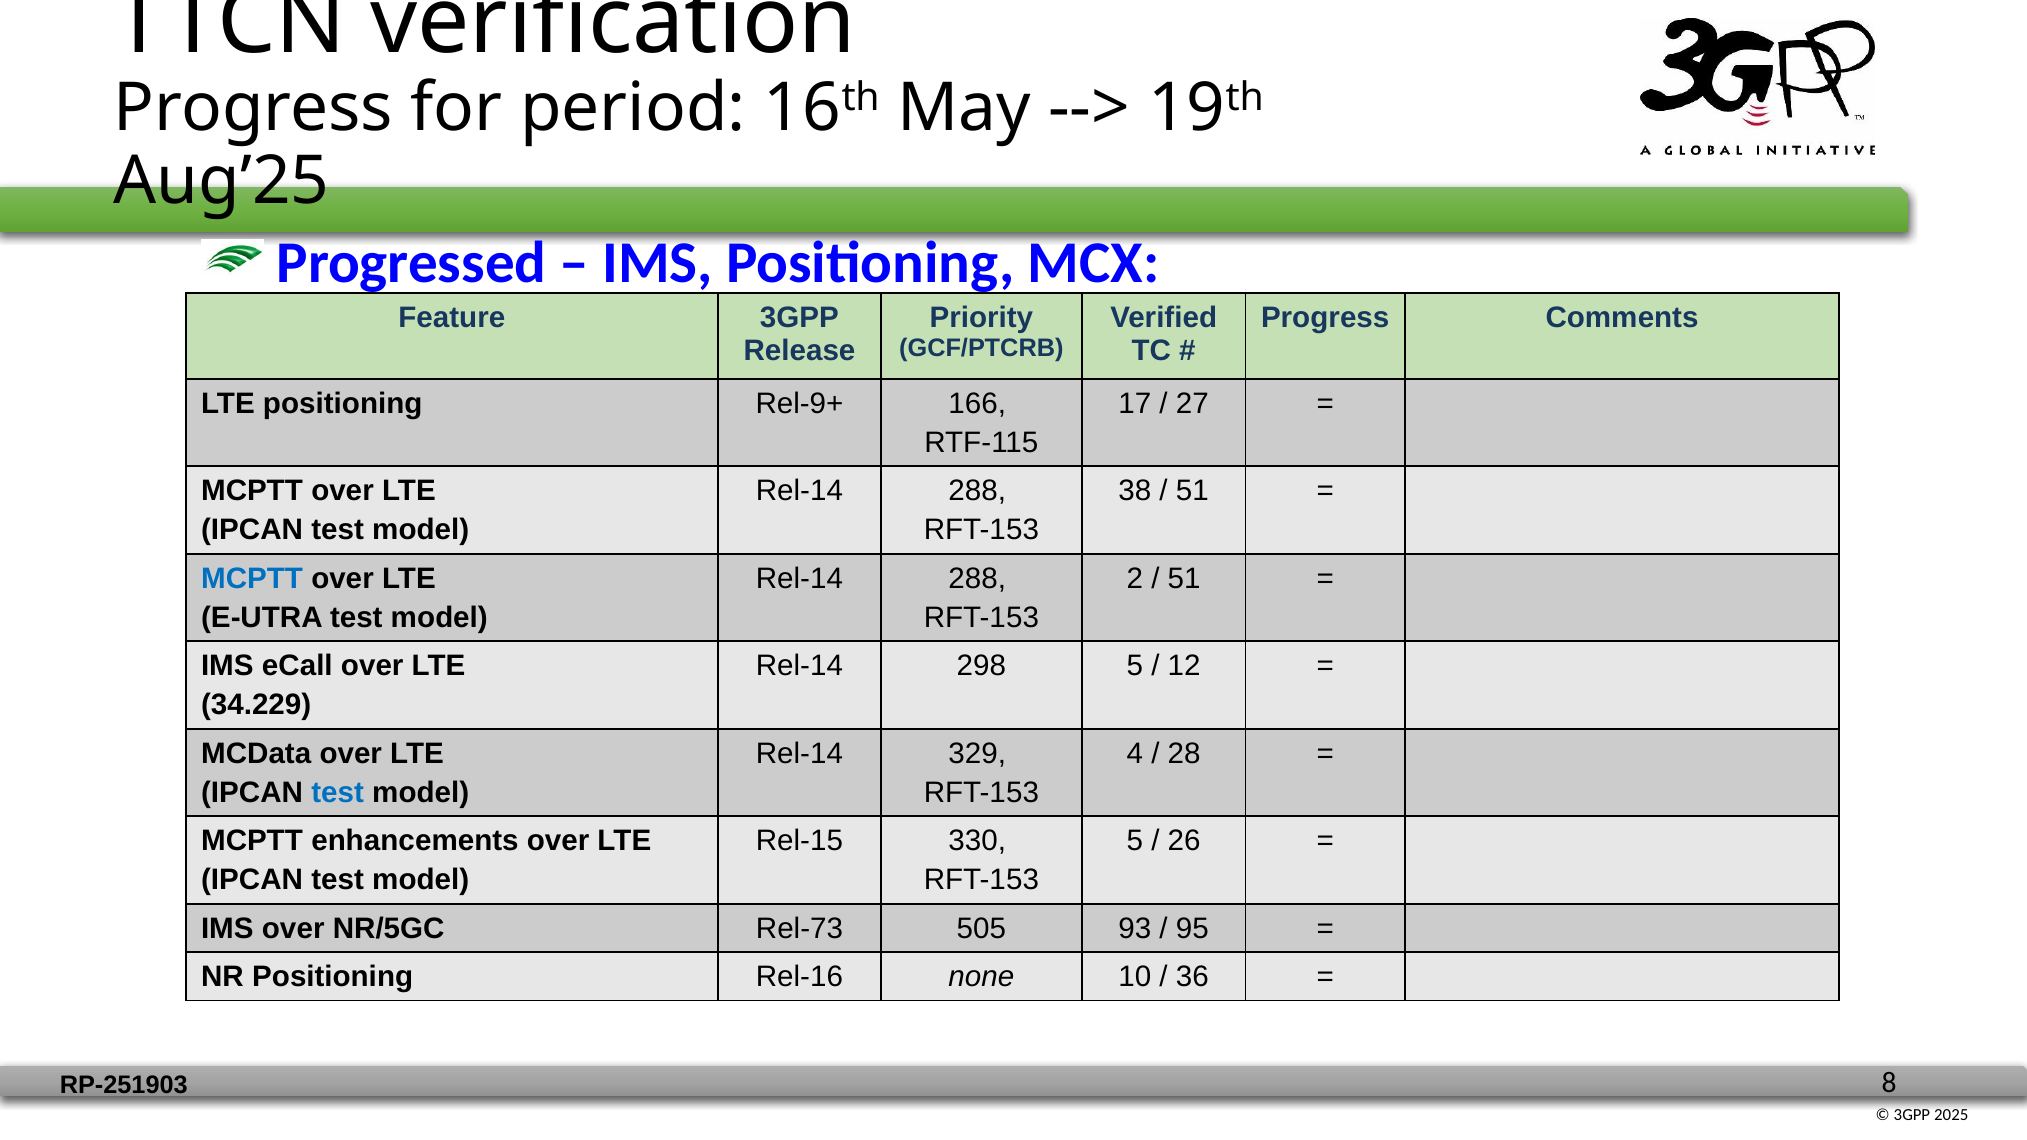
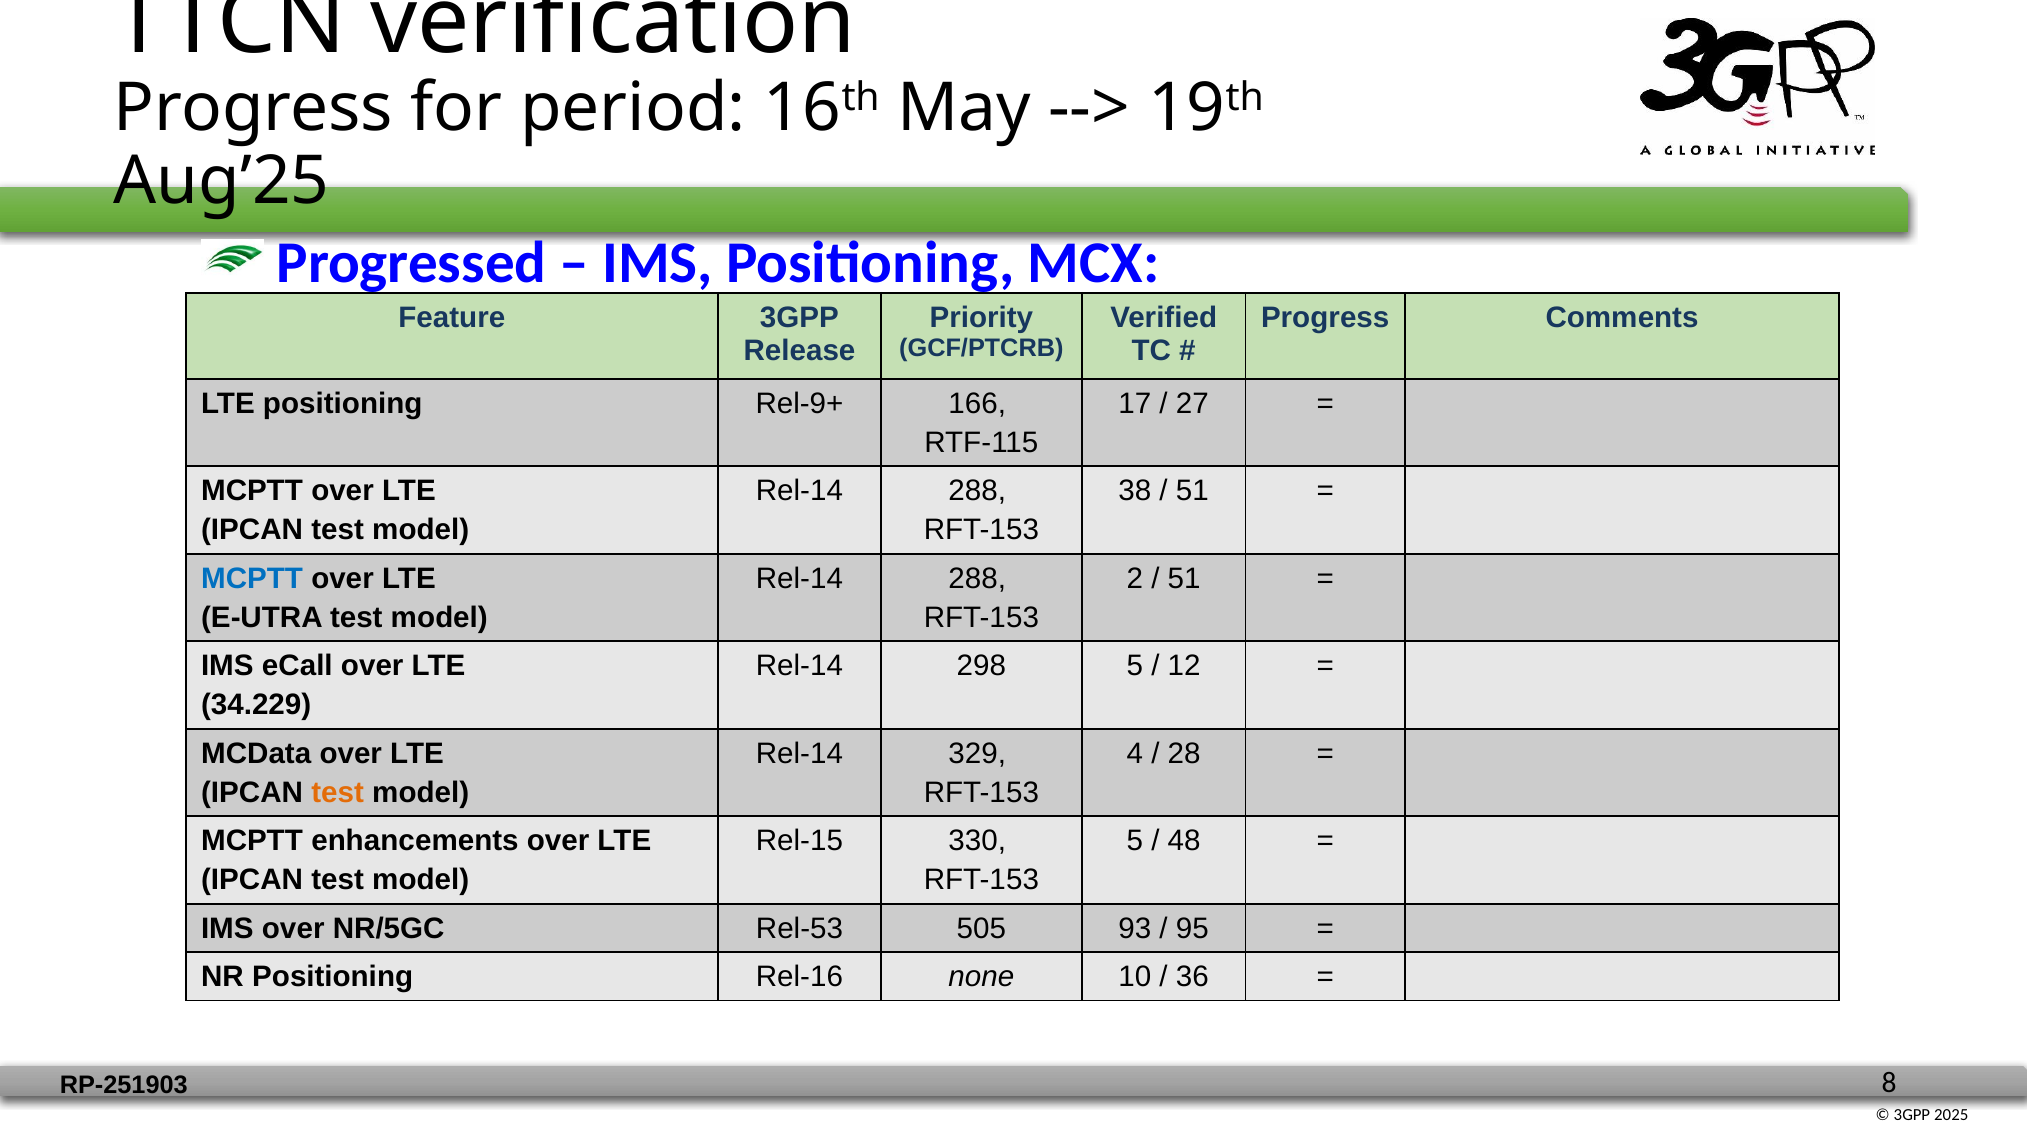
test at (338, 793) colour: blue -> orange
26: 26 -> 48
Rel-73: Rel-73 -> Rel-53
